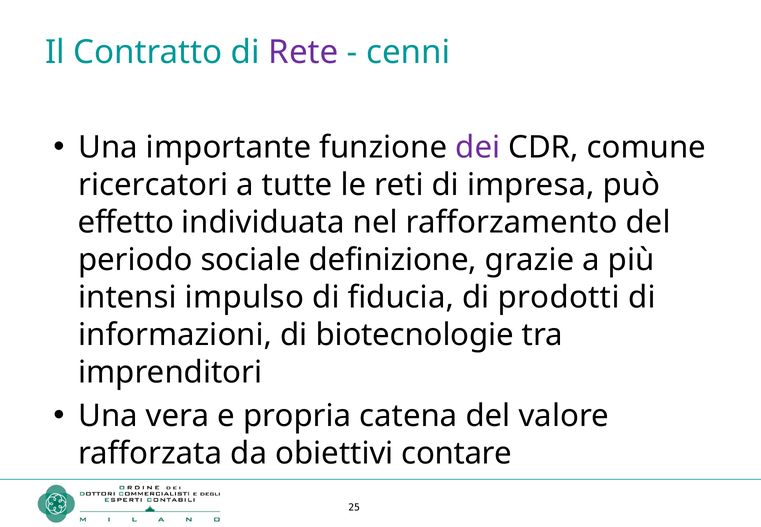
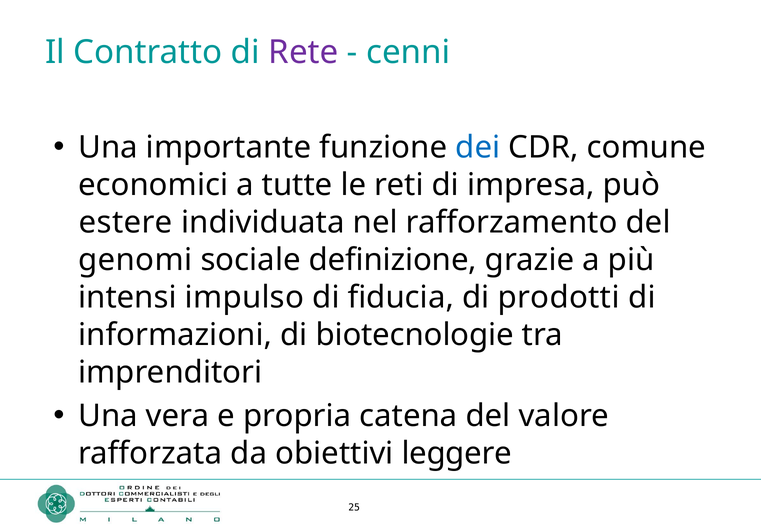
dei colour: purple -> blue
ricercatori: ricercatori -> economici
effetto: effetto -> estere
periodo: periodo -> genomi
contare: contare -> leggere
